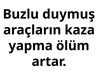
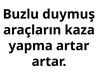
yapma ölüm: ölüm -> artar
